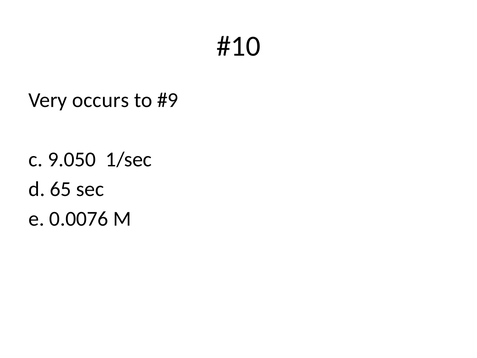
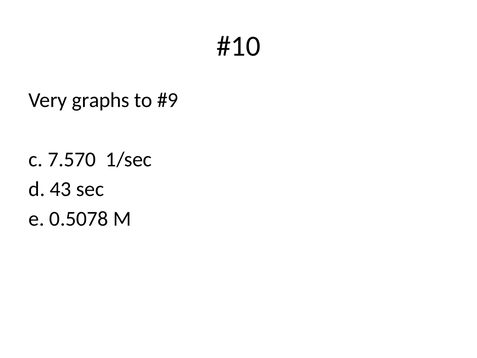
occurs: occurs -> graphs
9.050: 9.050 -> 7.570
65: 65 -> 43
0.0076: 0.0076 -> 0.5078
